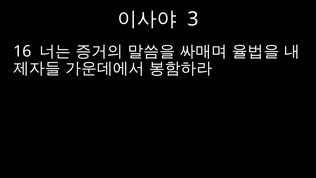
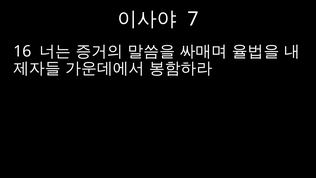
3: 3 -> 7
